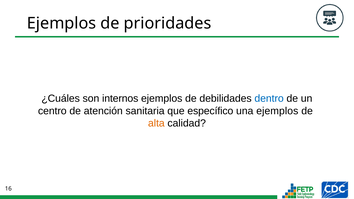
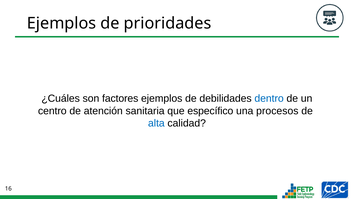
internos: internos -> factores
una ejemplos: ejemplos -> procesos
alta colour: orange -> blue
